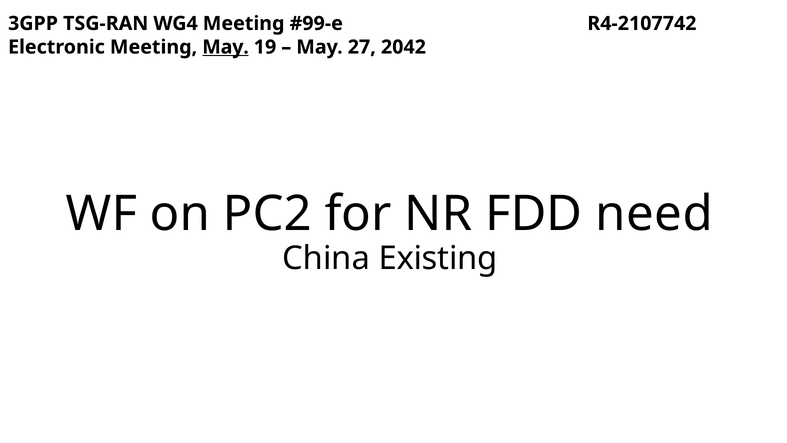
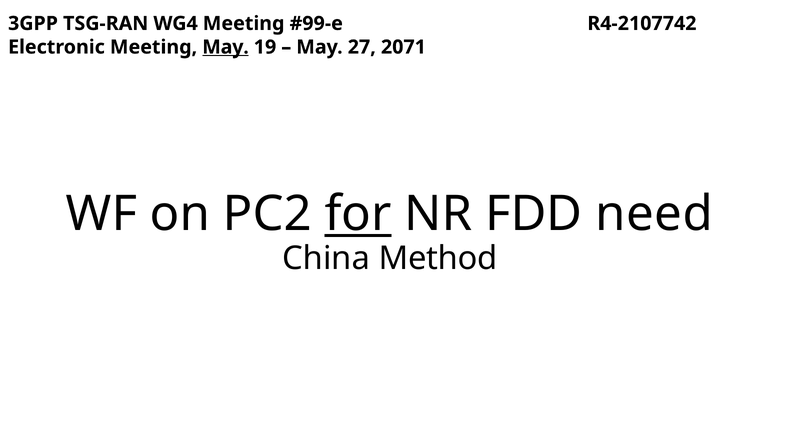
2042: 2042 -> 2071
for underline: none -> present
Existing: Existing -> Method
